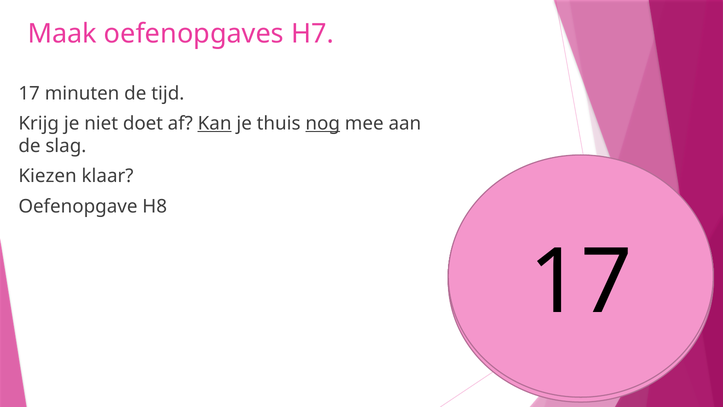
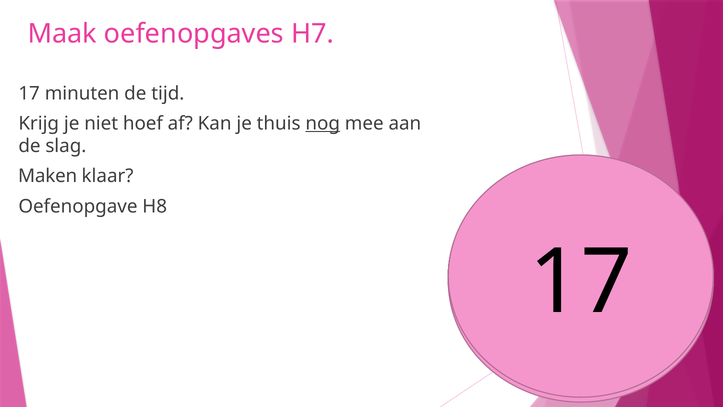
doet: doet -> hoef
Kan underline: present -> none
Kiezen: Kiezen -> Maken
